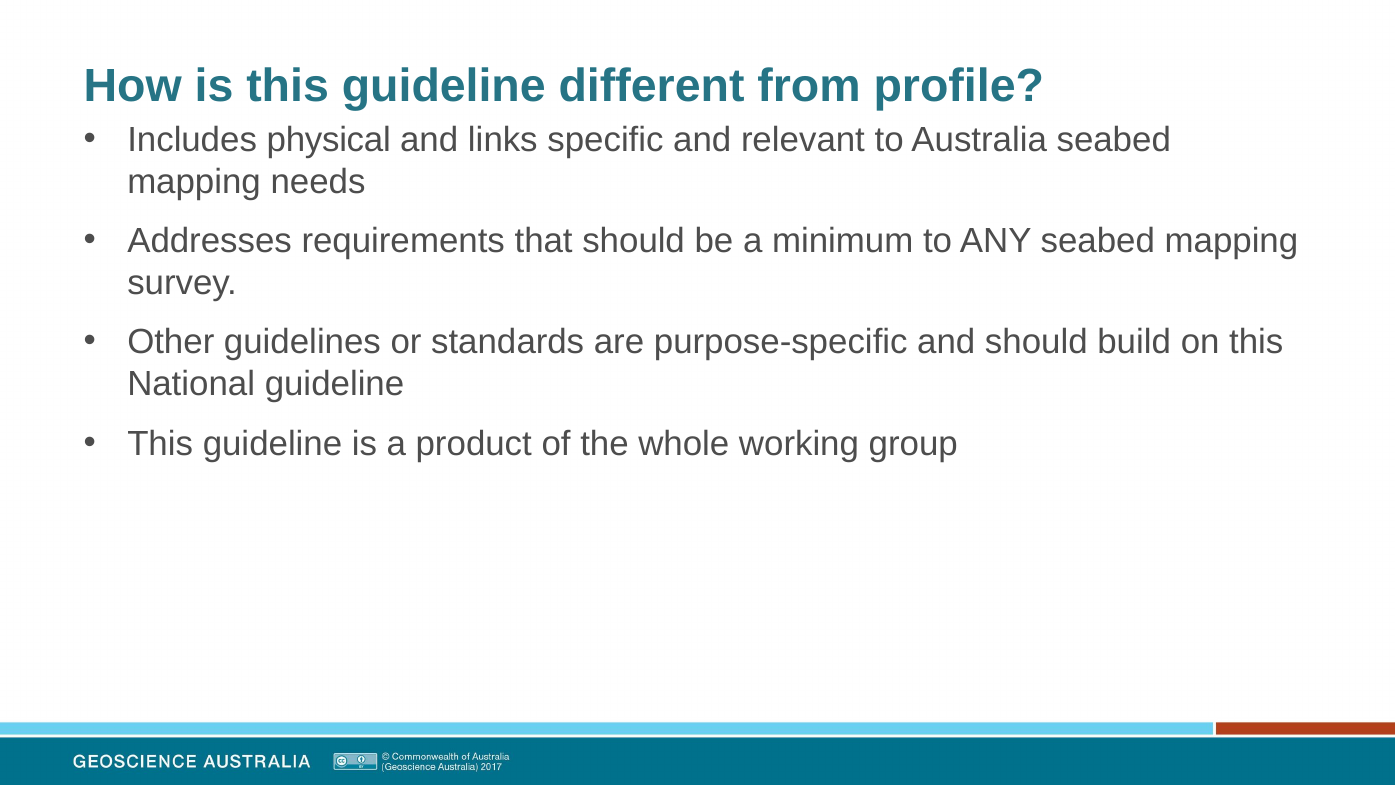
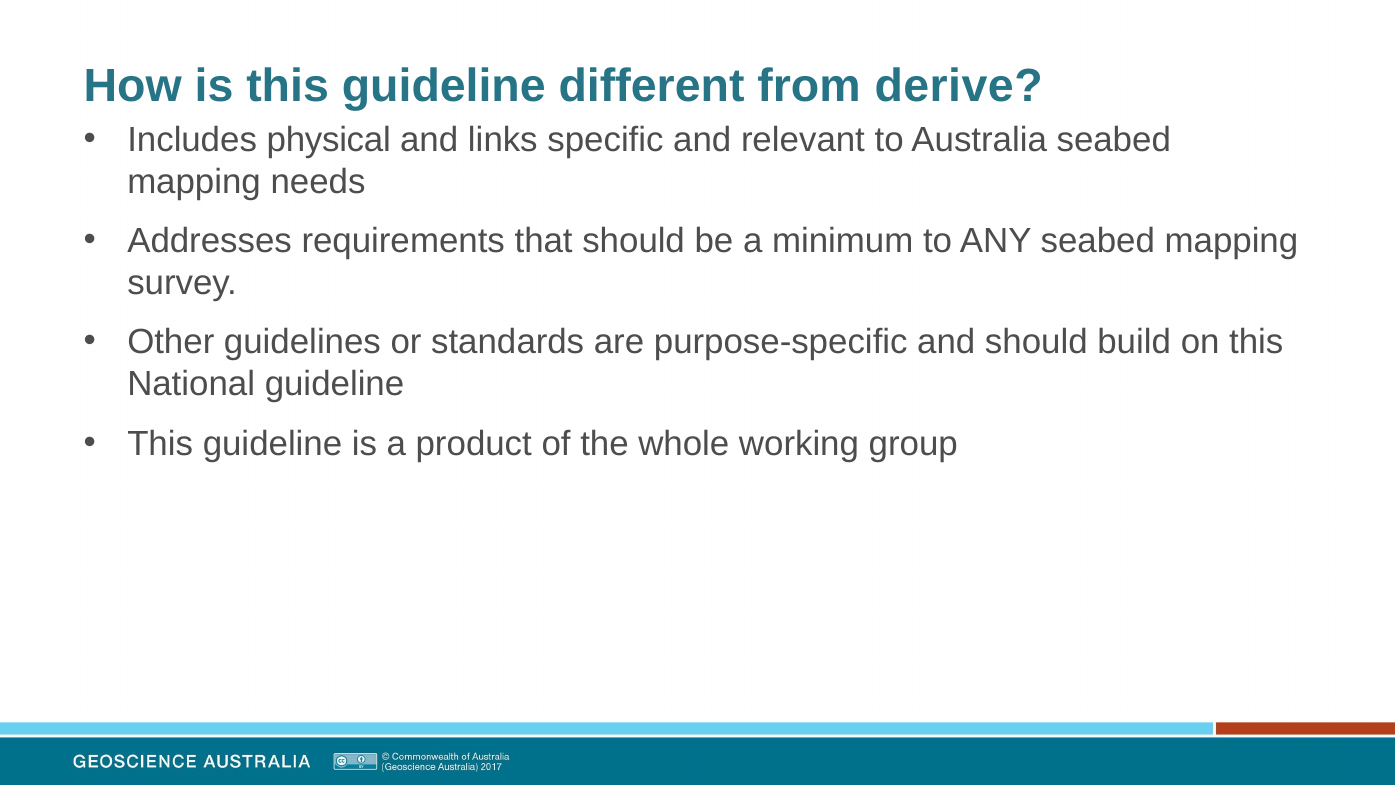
profile: profile -> derive
